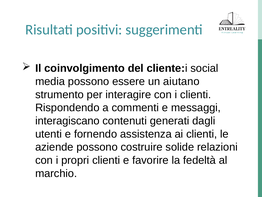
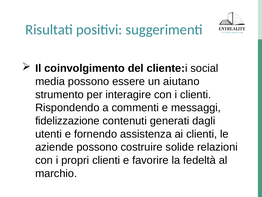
interagiscano: interagiscano -> fidelizzazione
